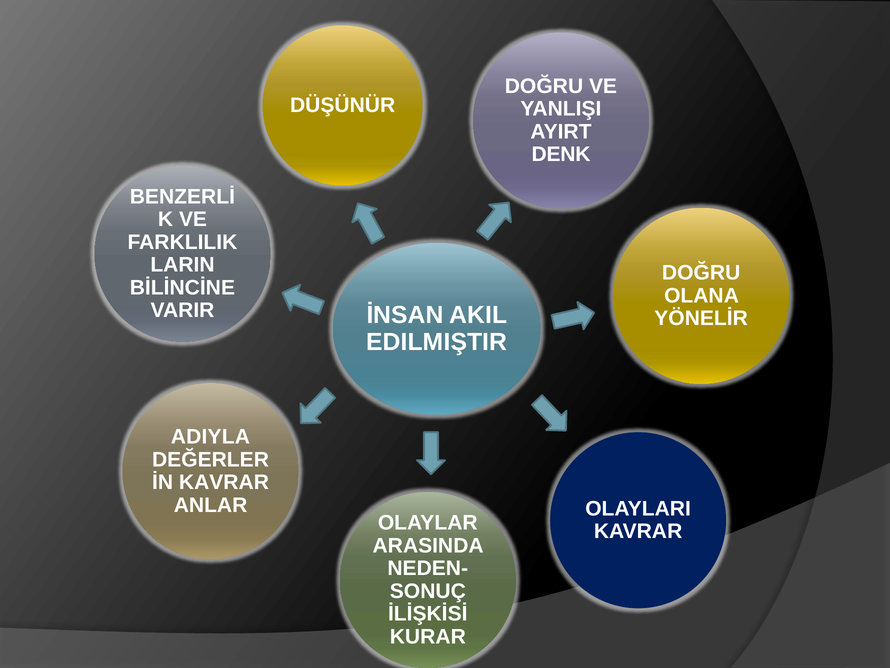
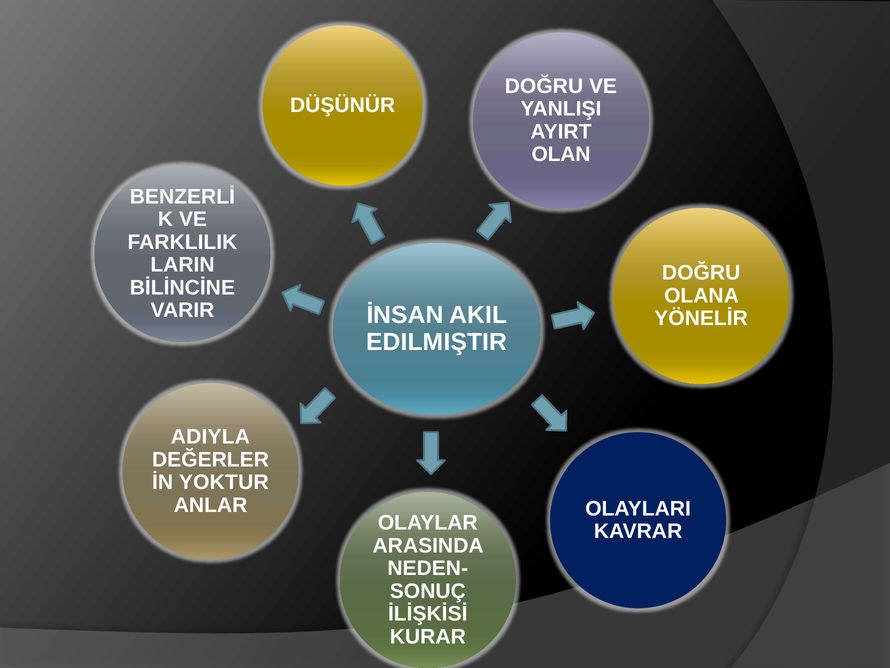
DENK: DENK -> OLAN
KAVRAR at (224, 482): KAVRAR -> YOKTUR
